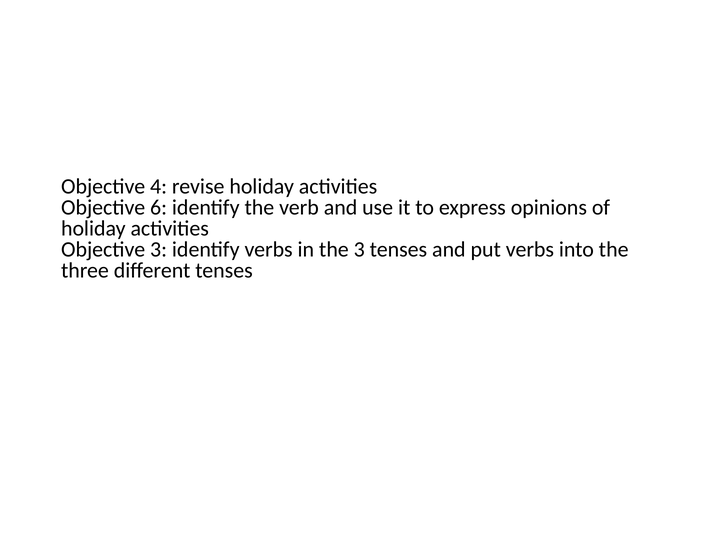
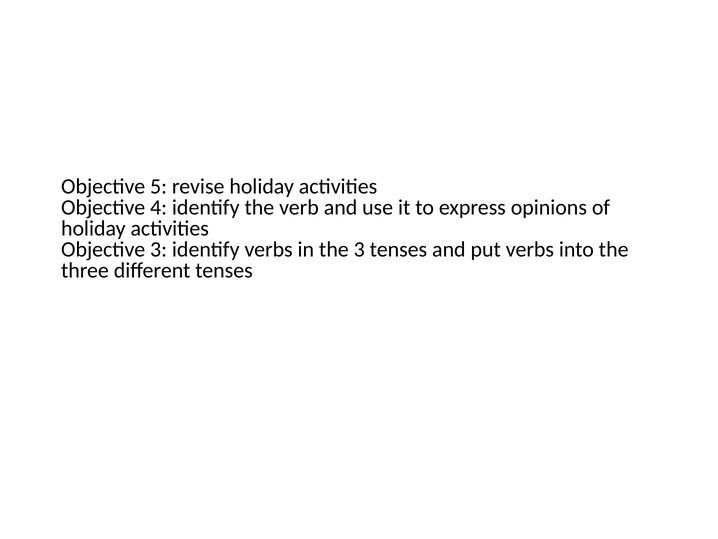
4: 4 -> 5
6: 6 -> 4
